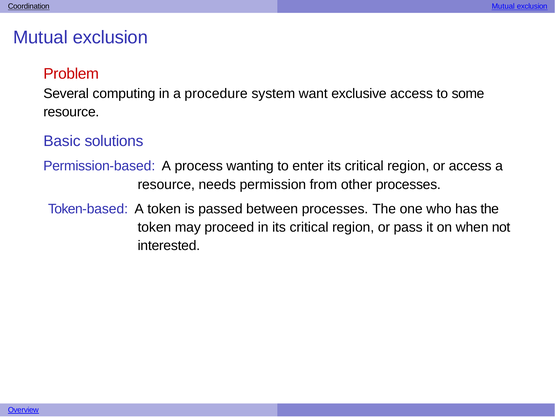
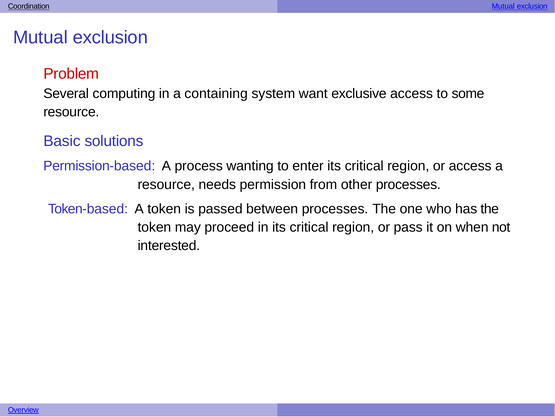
procedure: procedure -> containing
